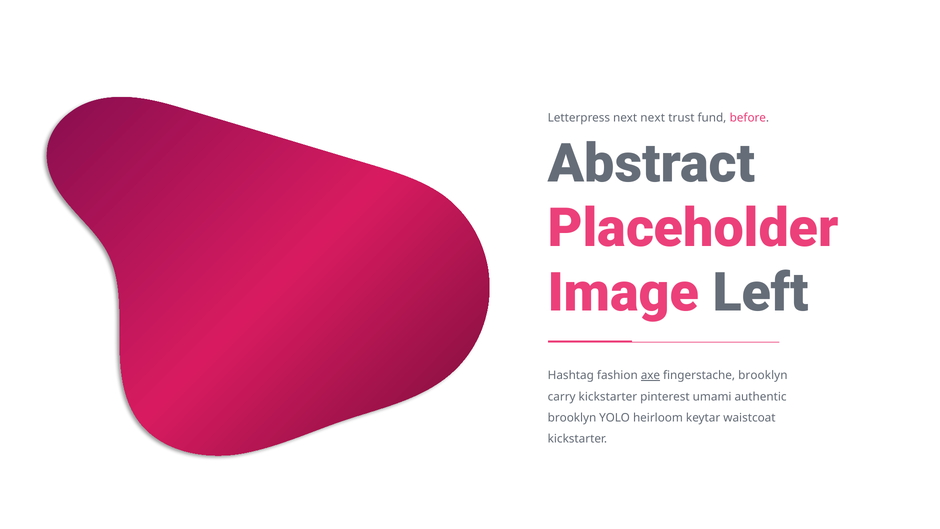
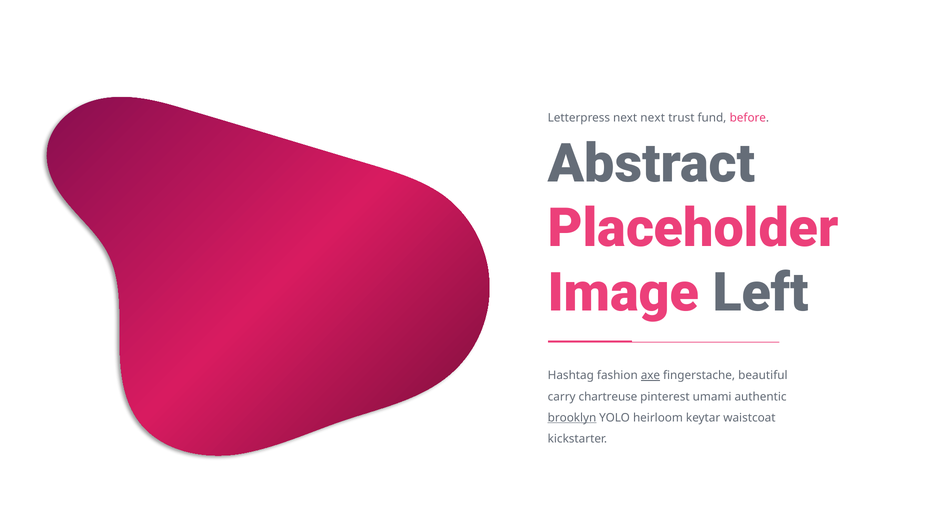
fingerstache brooklyn: brooklyn -> beautiful
carry kickstarter: kickstarter -> chartreuse
brooklyn at (572, 418) underline: none -> present
